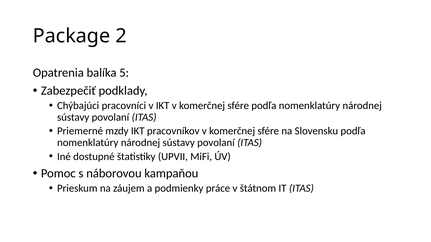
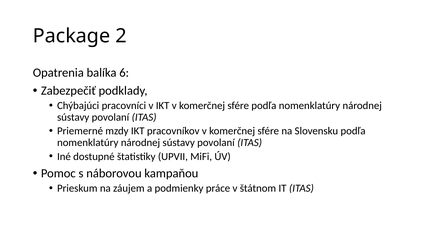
5: 5 -> 6
